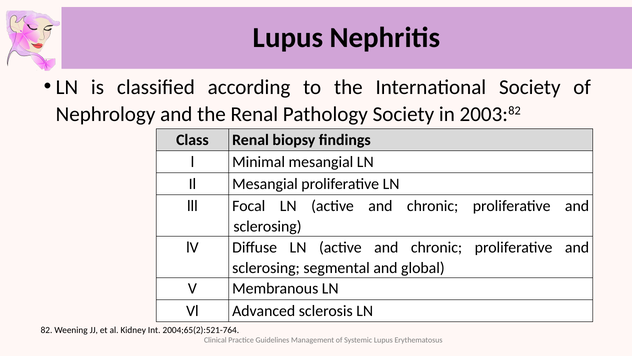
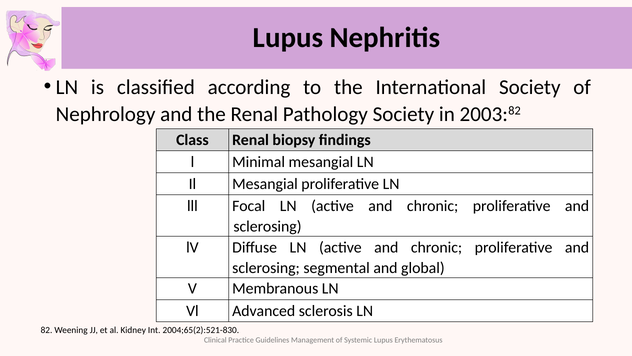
2004;65(2):521-764: 2004;65(2):521-764 -> 2004;65(2):521-830
